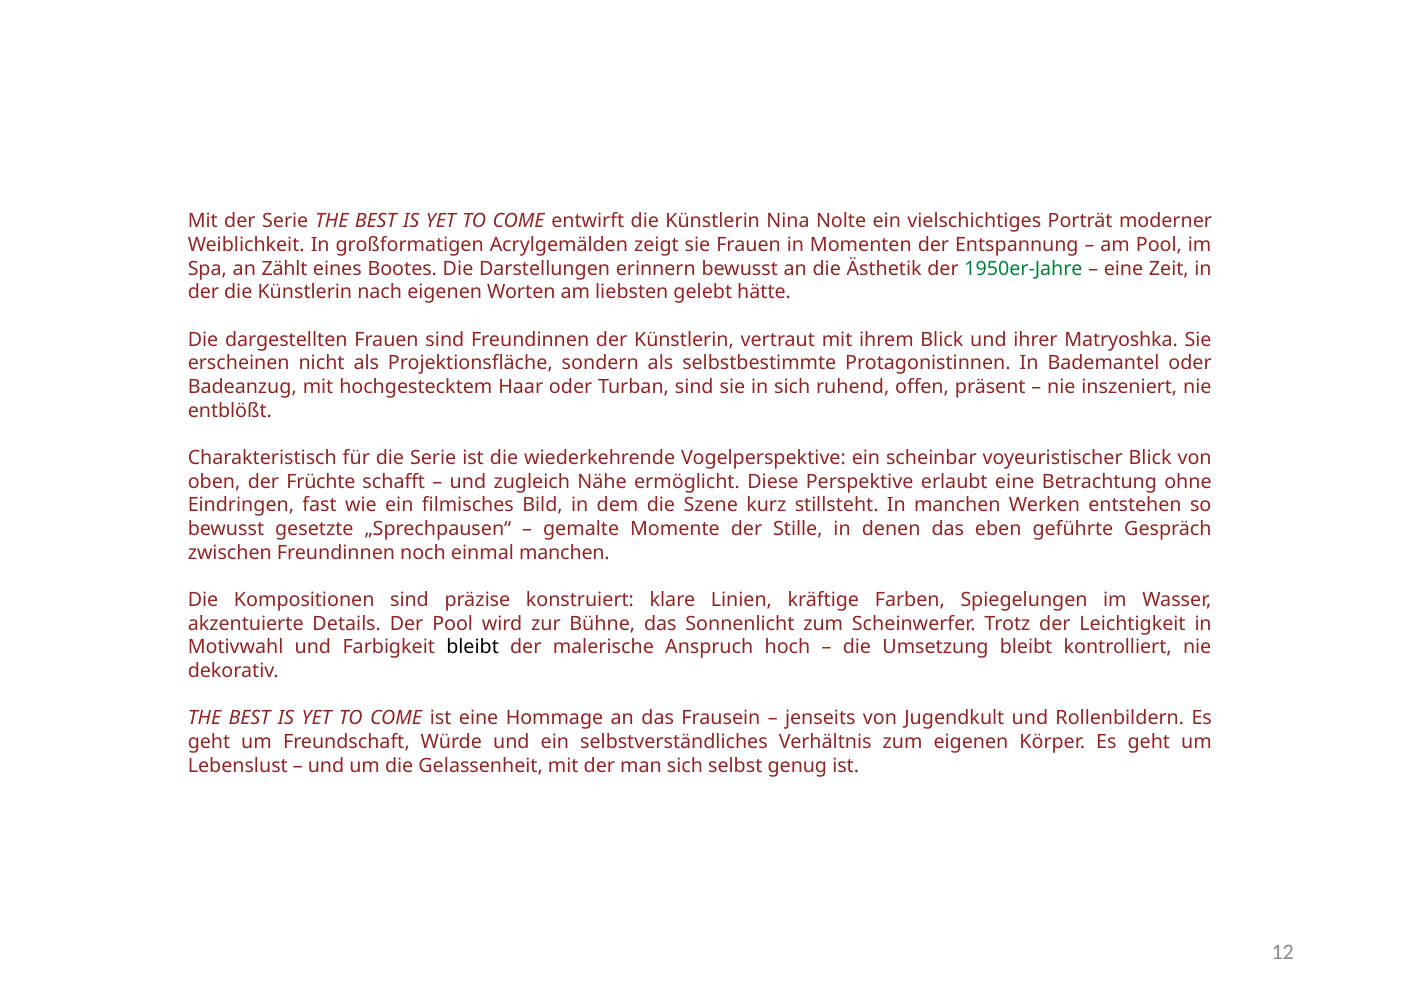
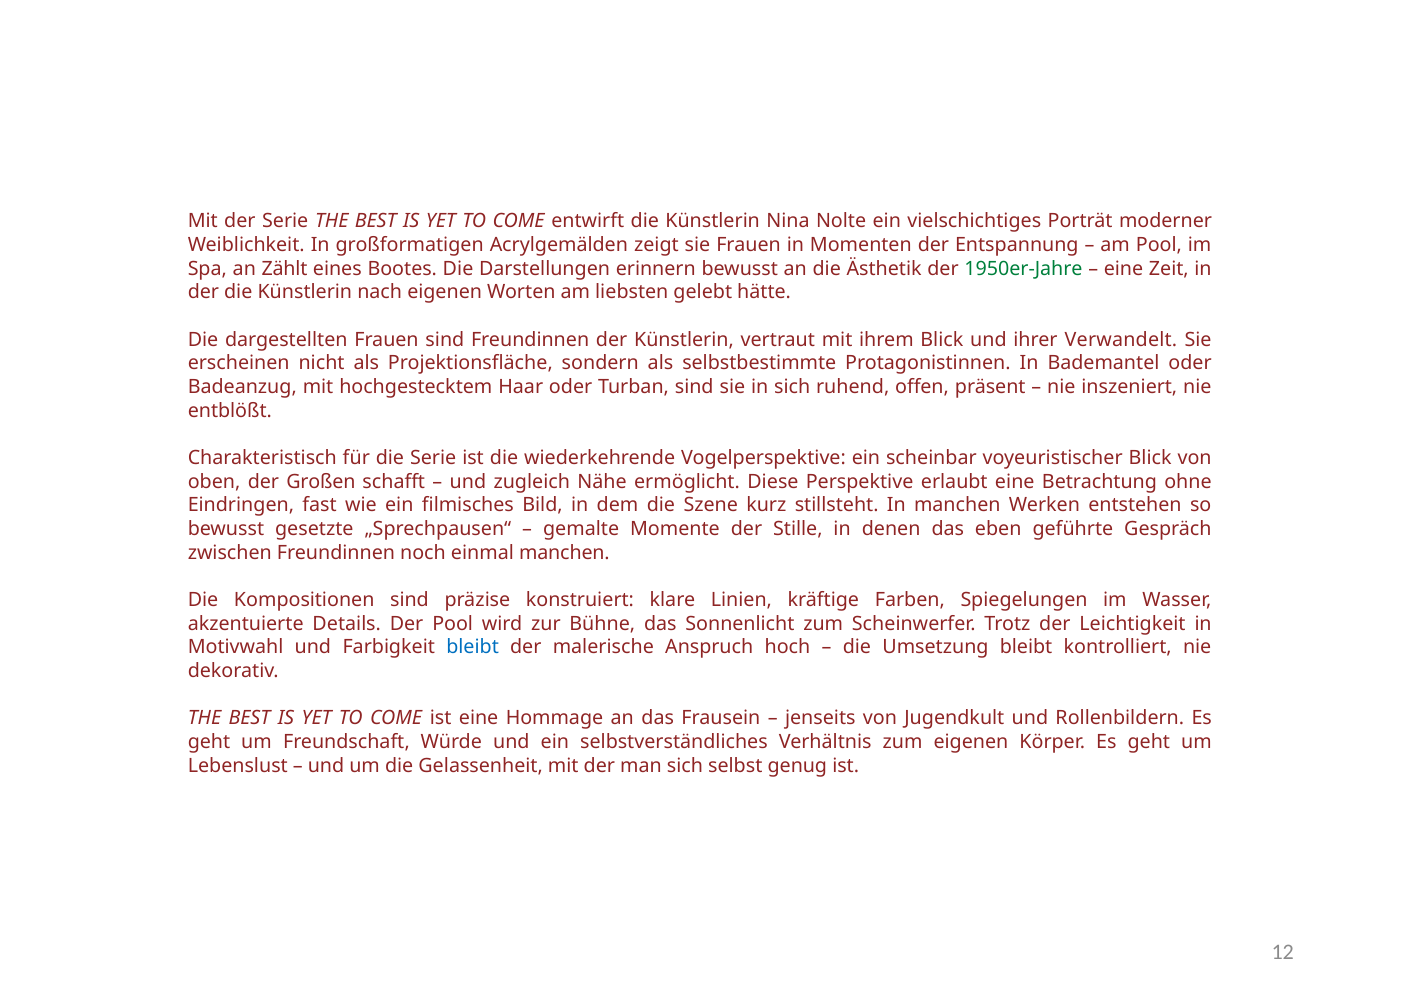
Matryoshka: Matryoshka -> Verwandelt
Früchte: Früchte -> Großen
bleibt at (473, 647) colour: black -> blue
